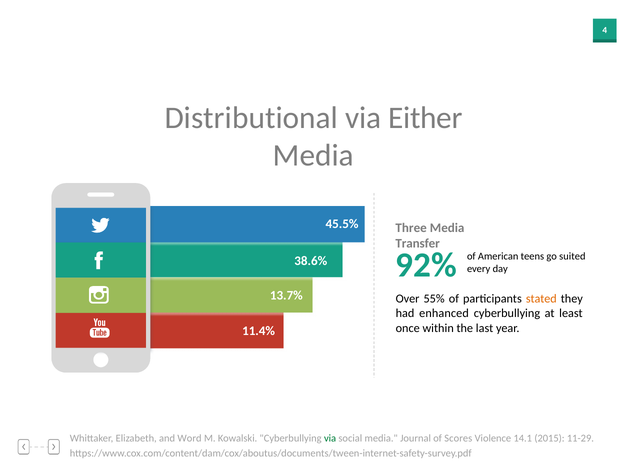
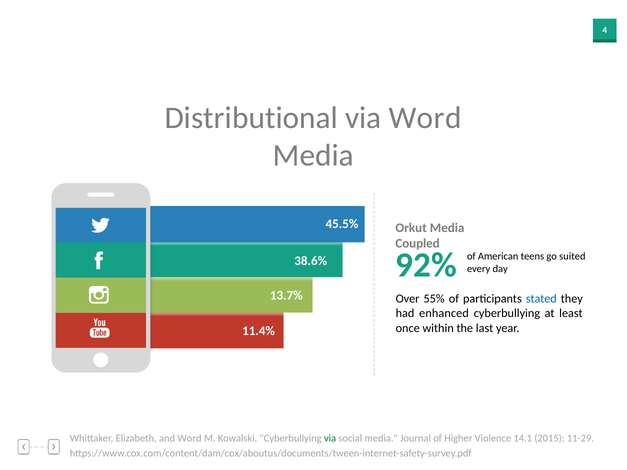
via Either: Either -> Word
Three: Three -> Orkut
Transfer: Transfer -> Coupled
stated colour: orange -> blue
Scores: Scores -> Higher
